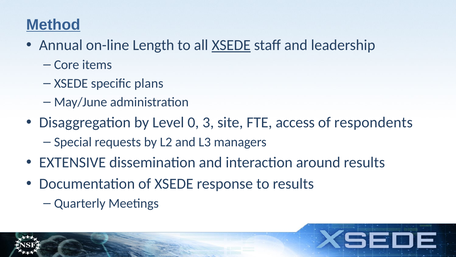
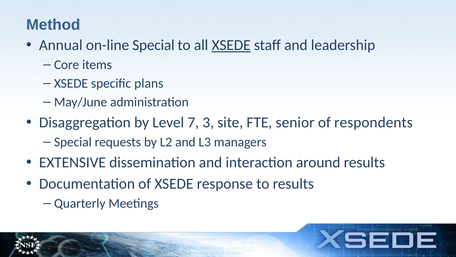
Method underline: present -> none
on-line Length: Length -> Special
0: 0 -> 7
access: access -> senior
